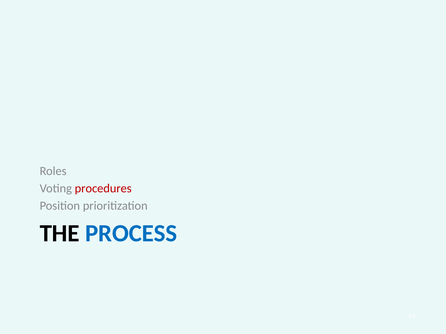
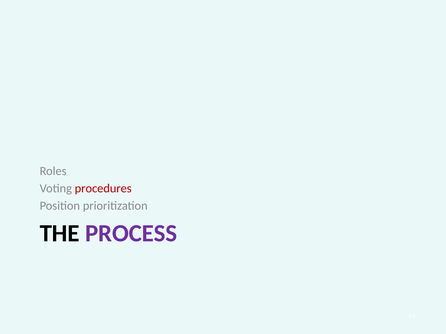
PROCESS colour: blue -> purple
